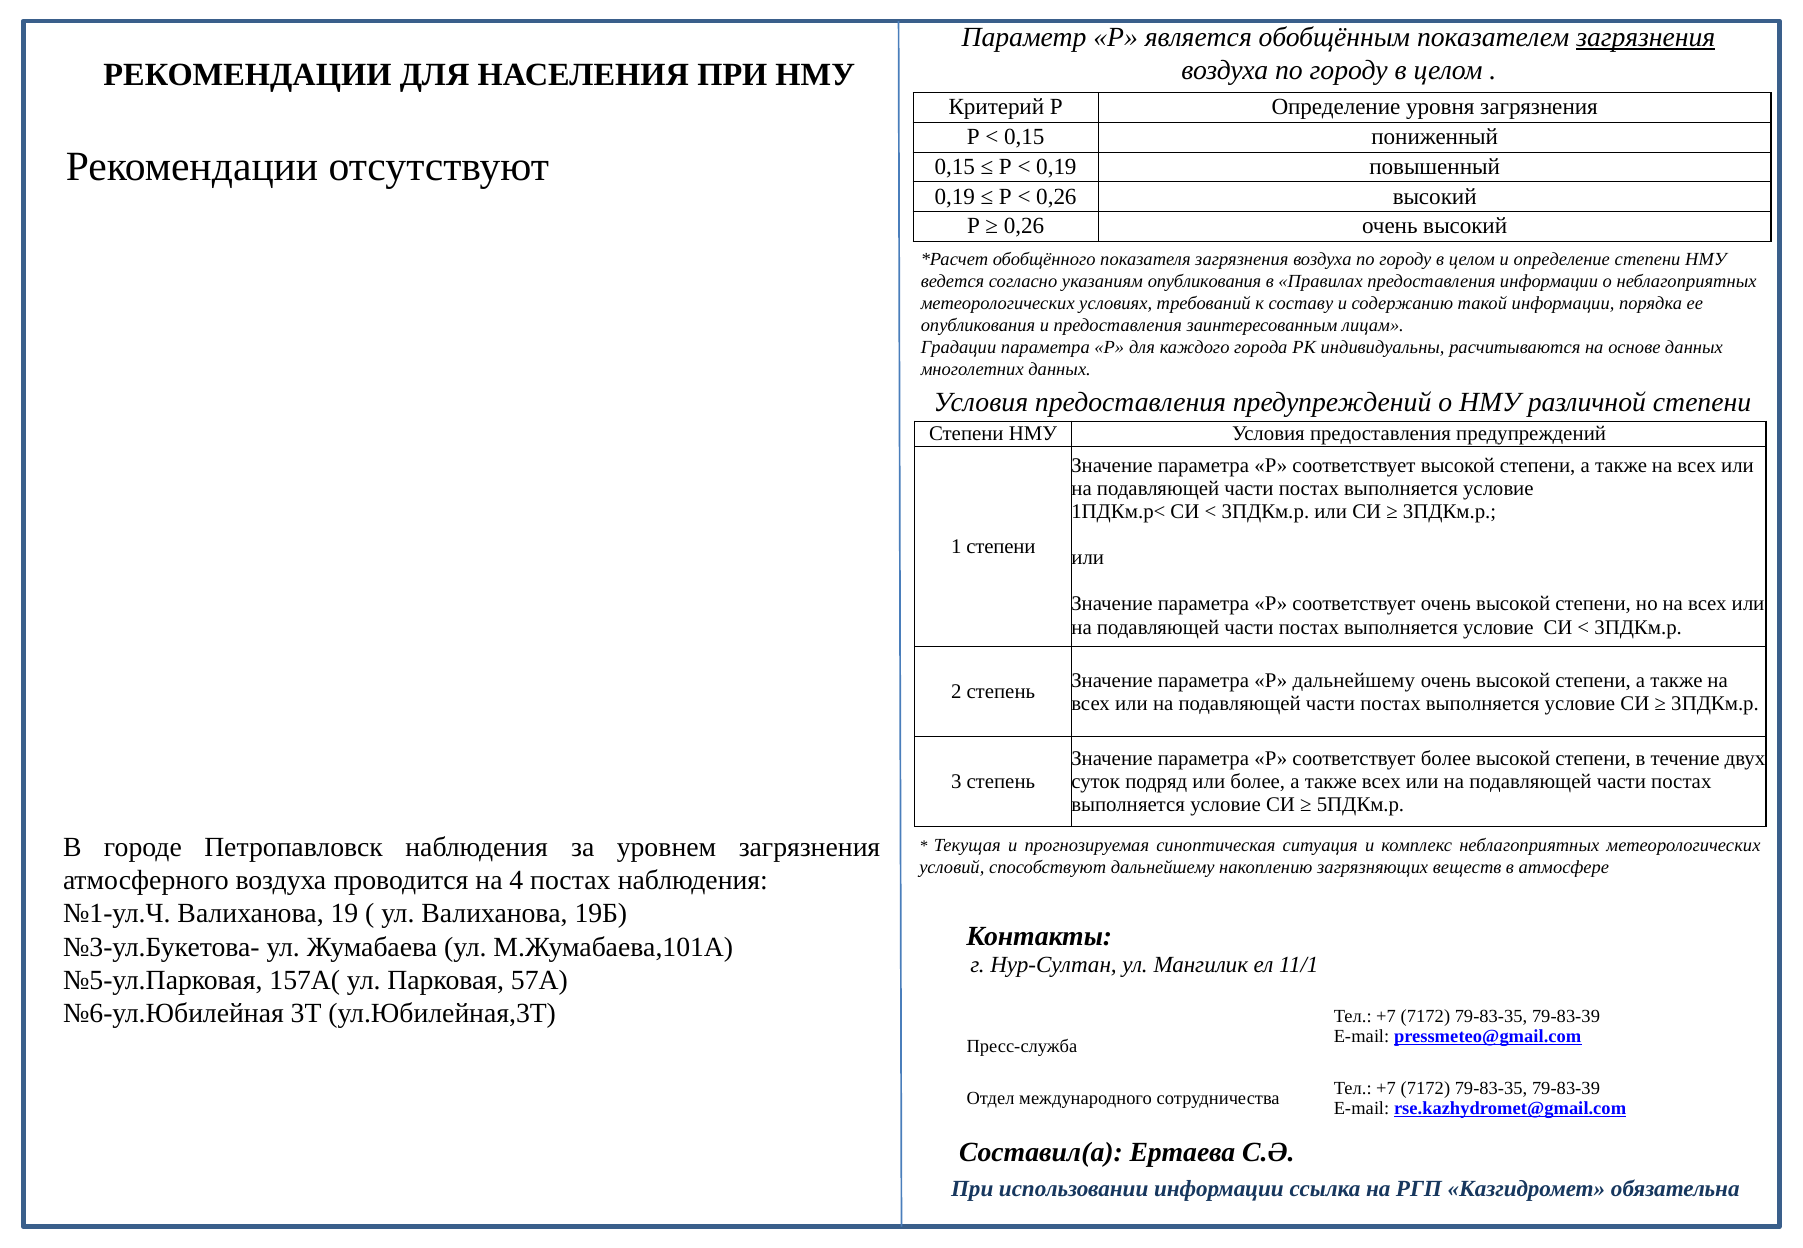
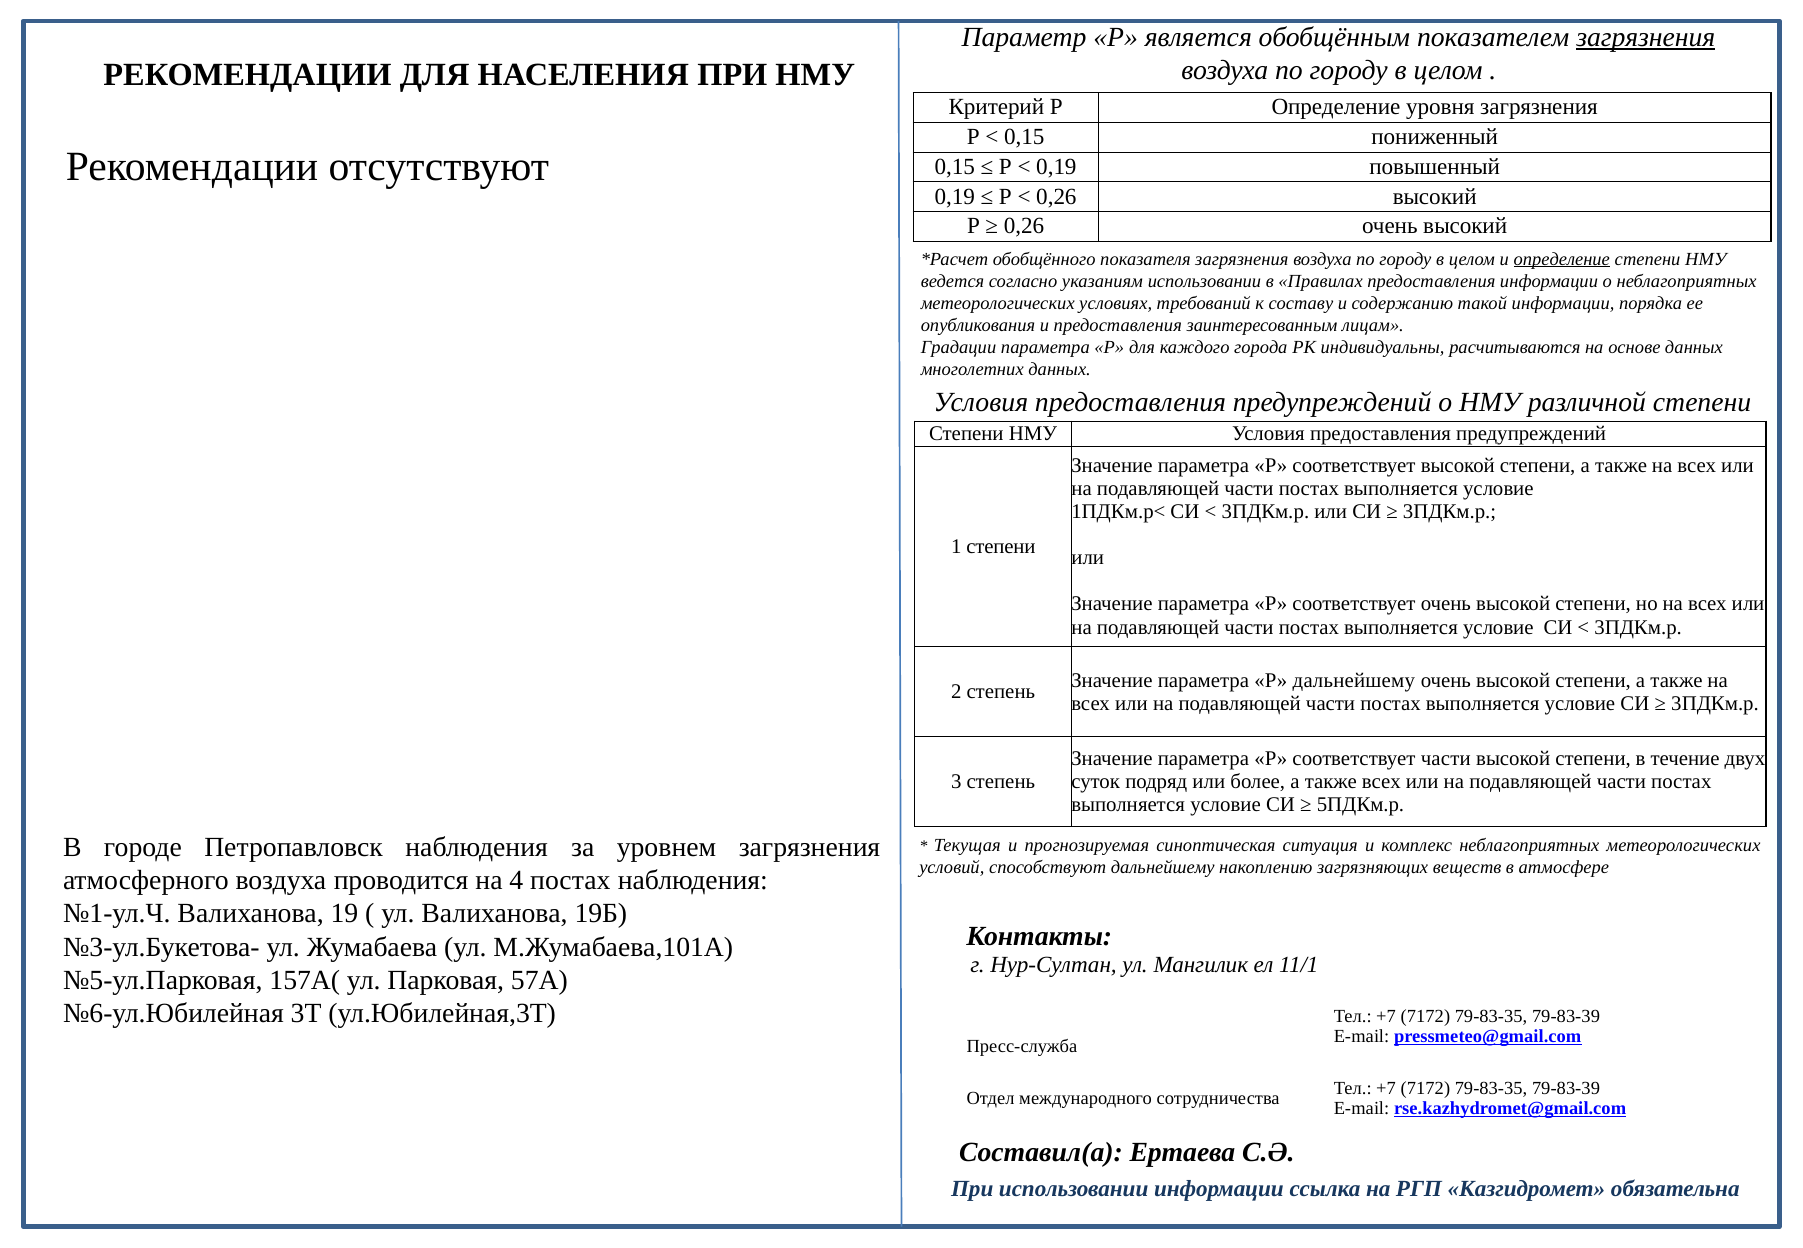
определение at (1562, 259) underline: none -> present
указаниям опубликования: опубликования -> использовании
соответствует более: более -> части
